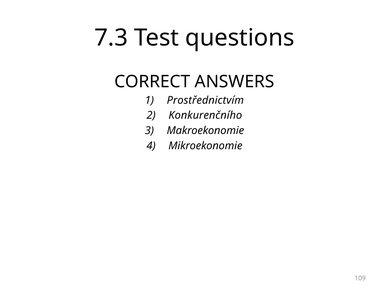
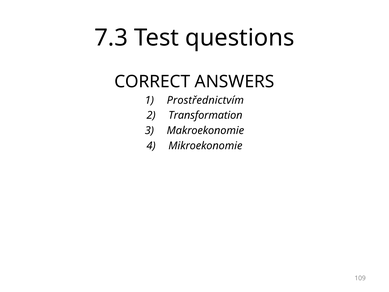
Konkurenčního: Konkurenčního -> Transformation
